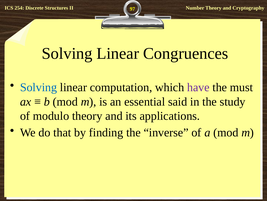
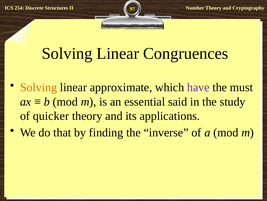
Solving at (39, 87) colour: blue -> orange
computation: computation -> approximate
modulo: modulo -> quicker
